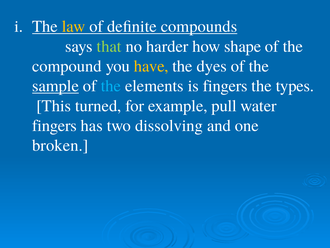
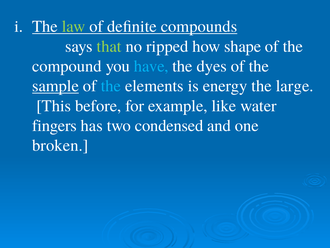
law colour: yellow -> light green
harder: harder -> ripped
have colour: yellow -> light blue
is fingers: fingers -> energy
types: types -> large
turned: turned -> before
pull: pull -> like
dissolving: dissolving -> condensed
